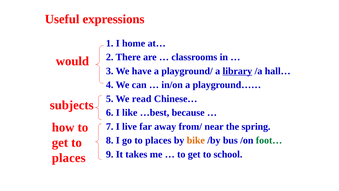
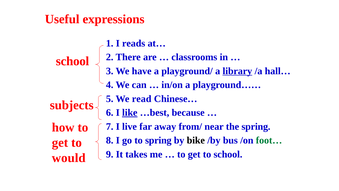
home: home -> reads
would at (72, 61): would -> school
like underline: none -> present
go to places: places -> spring
bike colour: orange -> black
places at (69, 158): places -> would
